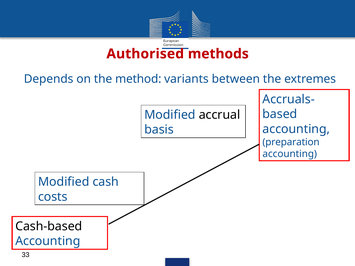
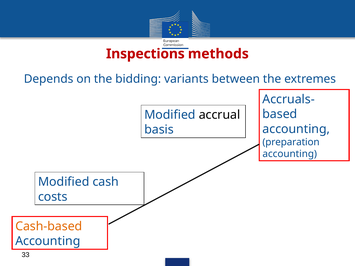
Authorised: Authorised -> Inspections
method: method -> bidding
Cash-based colour: black -> orange
